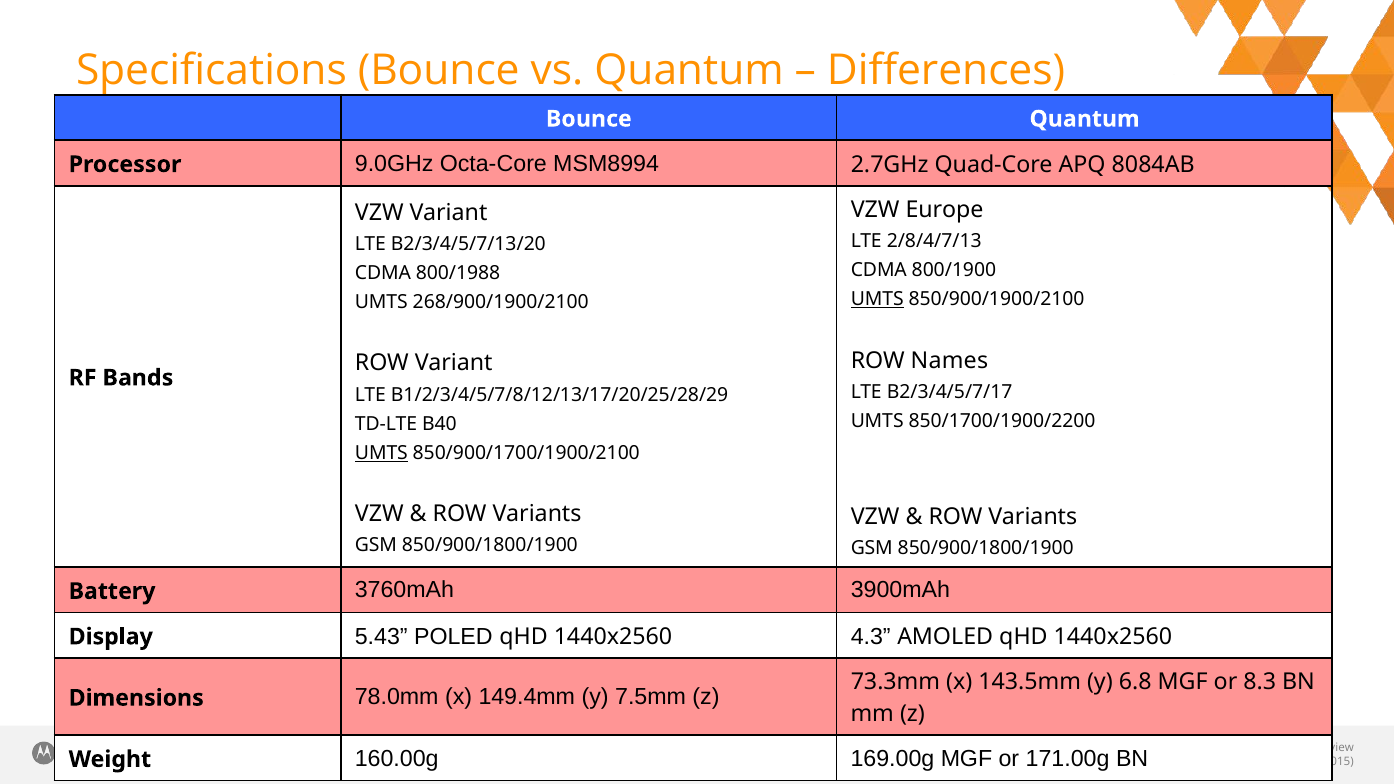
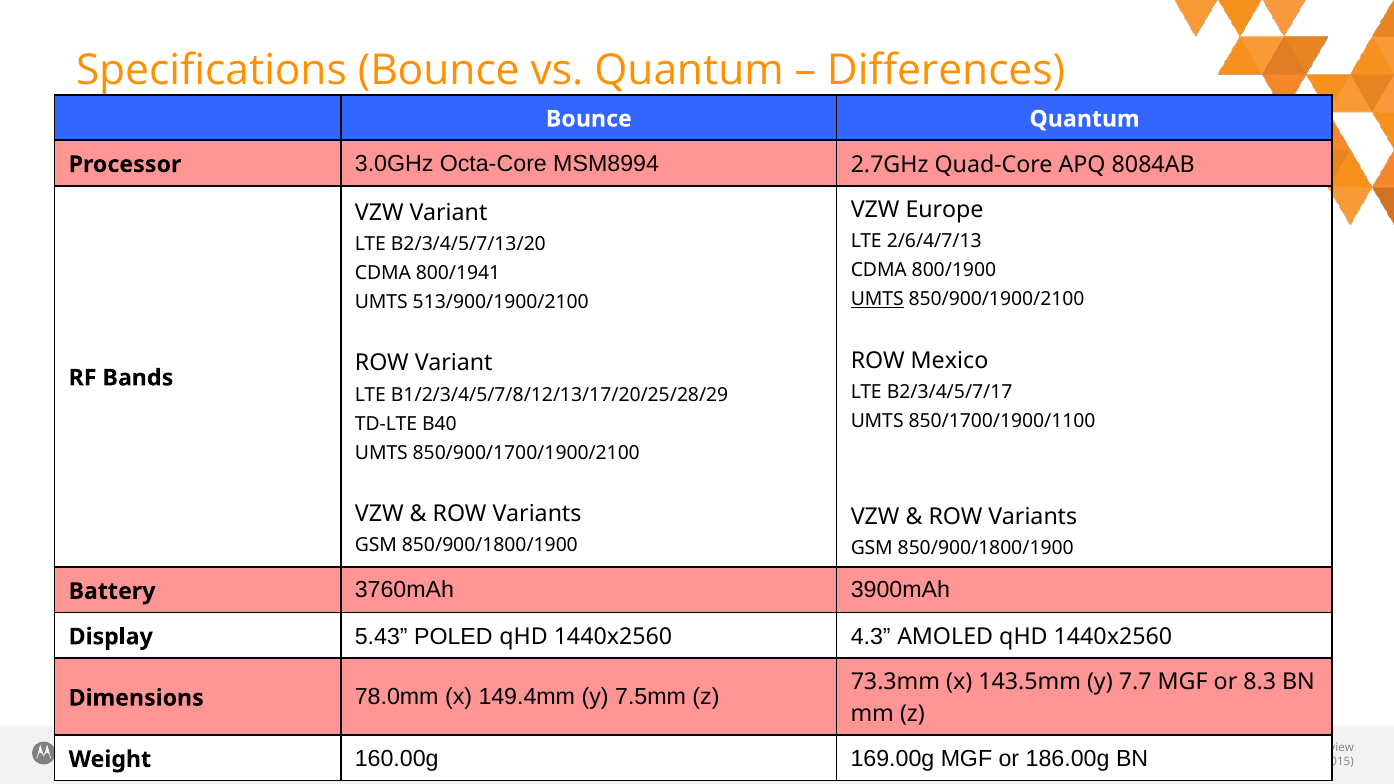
9.0GHz: 9.0GHz -> 3.0GHz
2/8/4/7/13: 2/8/4/7/13 -> 2/6/4/7/13
800/1988: 800/1988 -> 800/1941
268/900/1900/2100: 268/900/1900/2100 -> 513/900/1900/2100
Names: Names -> Mexico
850/1700/1900/2200: 850/1700/1900/2200 -> 850/1700/1900/1100
UMTS at (381, 453) underline: present -> none
6.8: 6.8 -> 7.7
171.00g: 171.00g -> 186.00g
